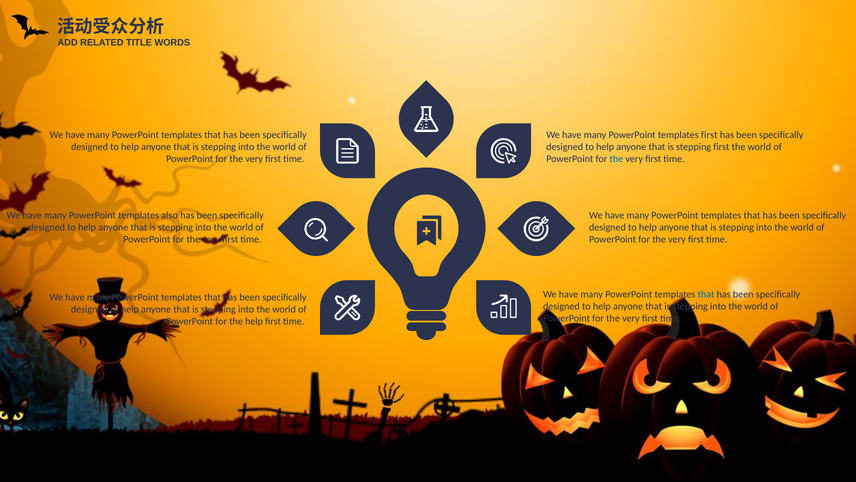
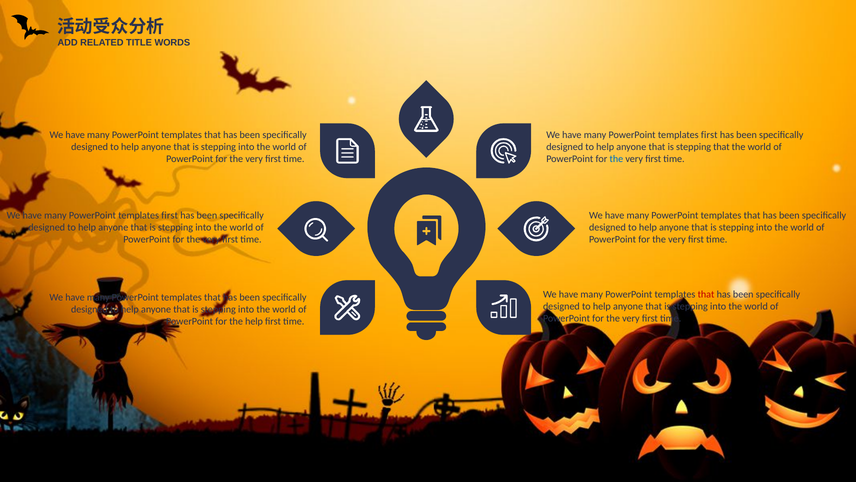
stepping first: first -> that
also at (170, 215): also -> first
that at (706, 294) colour: blue -> red
